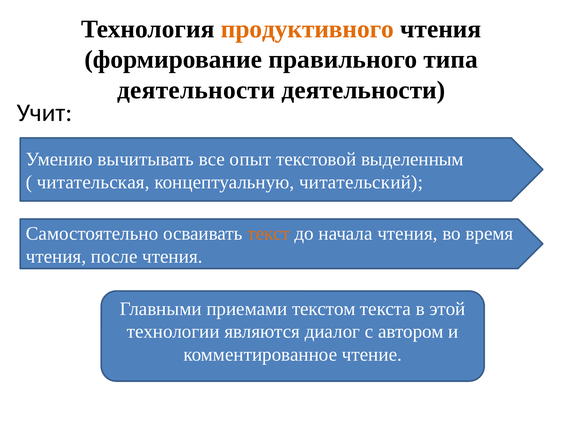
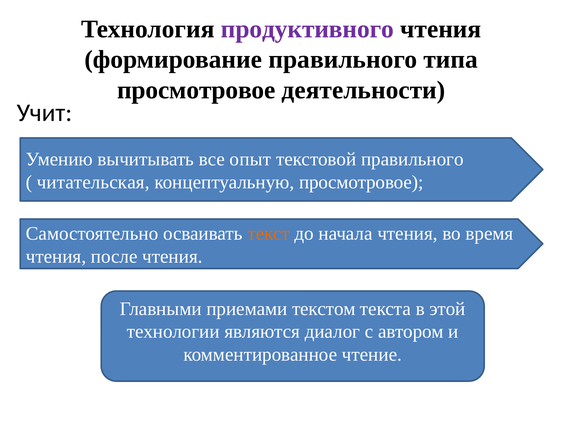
продуктивного colour: orange -> purple
деятельности at (196, 90): деятельности -> просмотровое
текстовой выделенным: выделенным -> правильного
концептуальную читательский: читательский -> просмотровое
